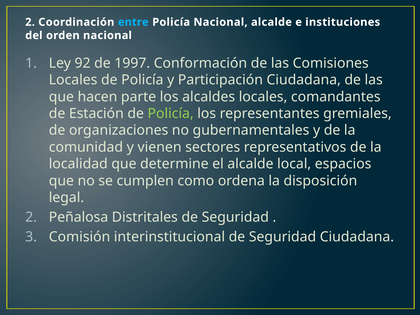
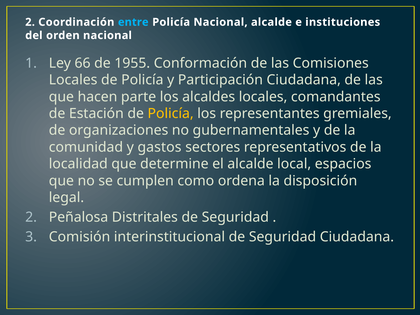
92: 92 -> 66
1997: 1997 -> 1955
Policía at (171, 114) colour: light green -> yellow
vienen: vienen -> gastos
